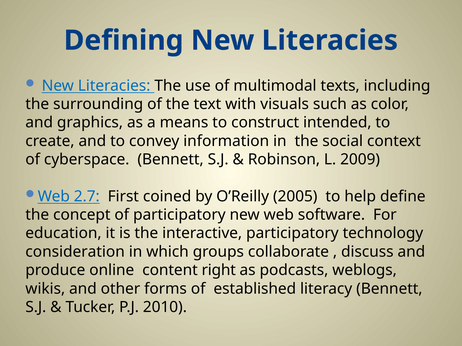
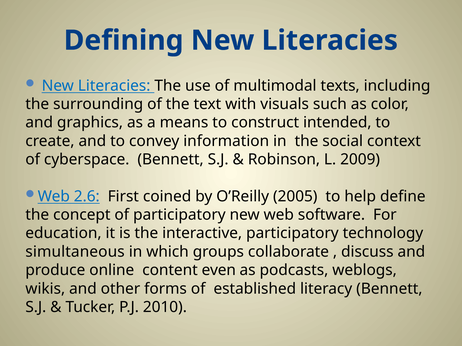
2.7: 2.7 -> 2.6
consideration: consideration -> simultaneous
right: right -> even
